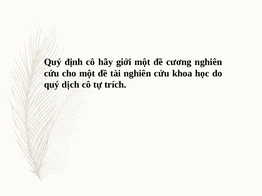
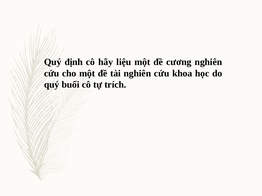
giới: giới -> liệu
dịch: dịch -> buổi
